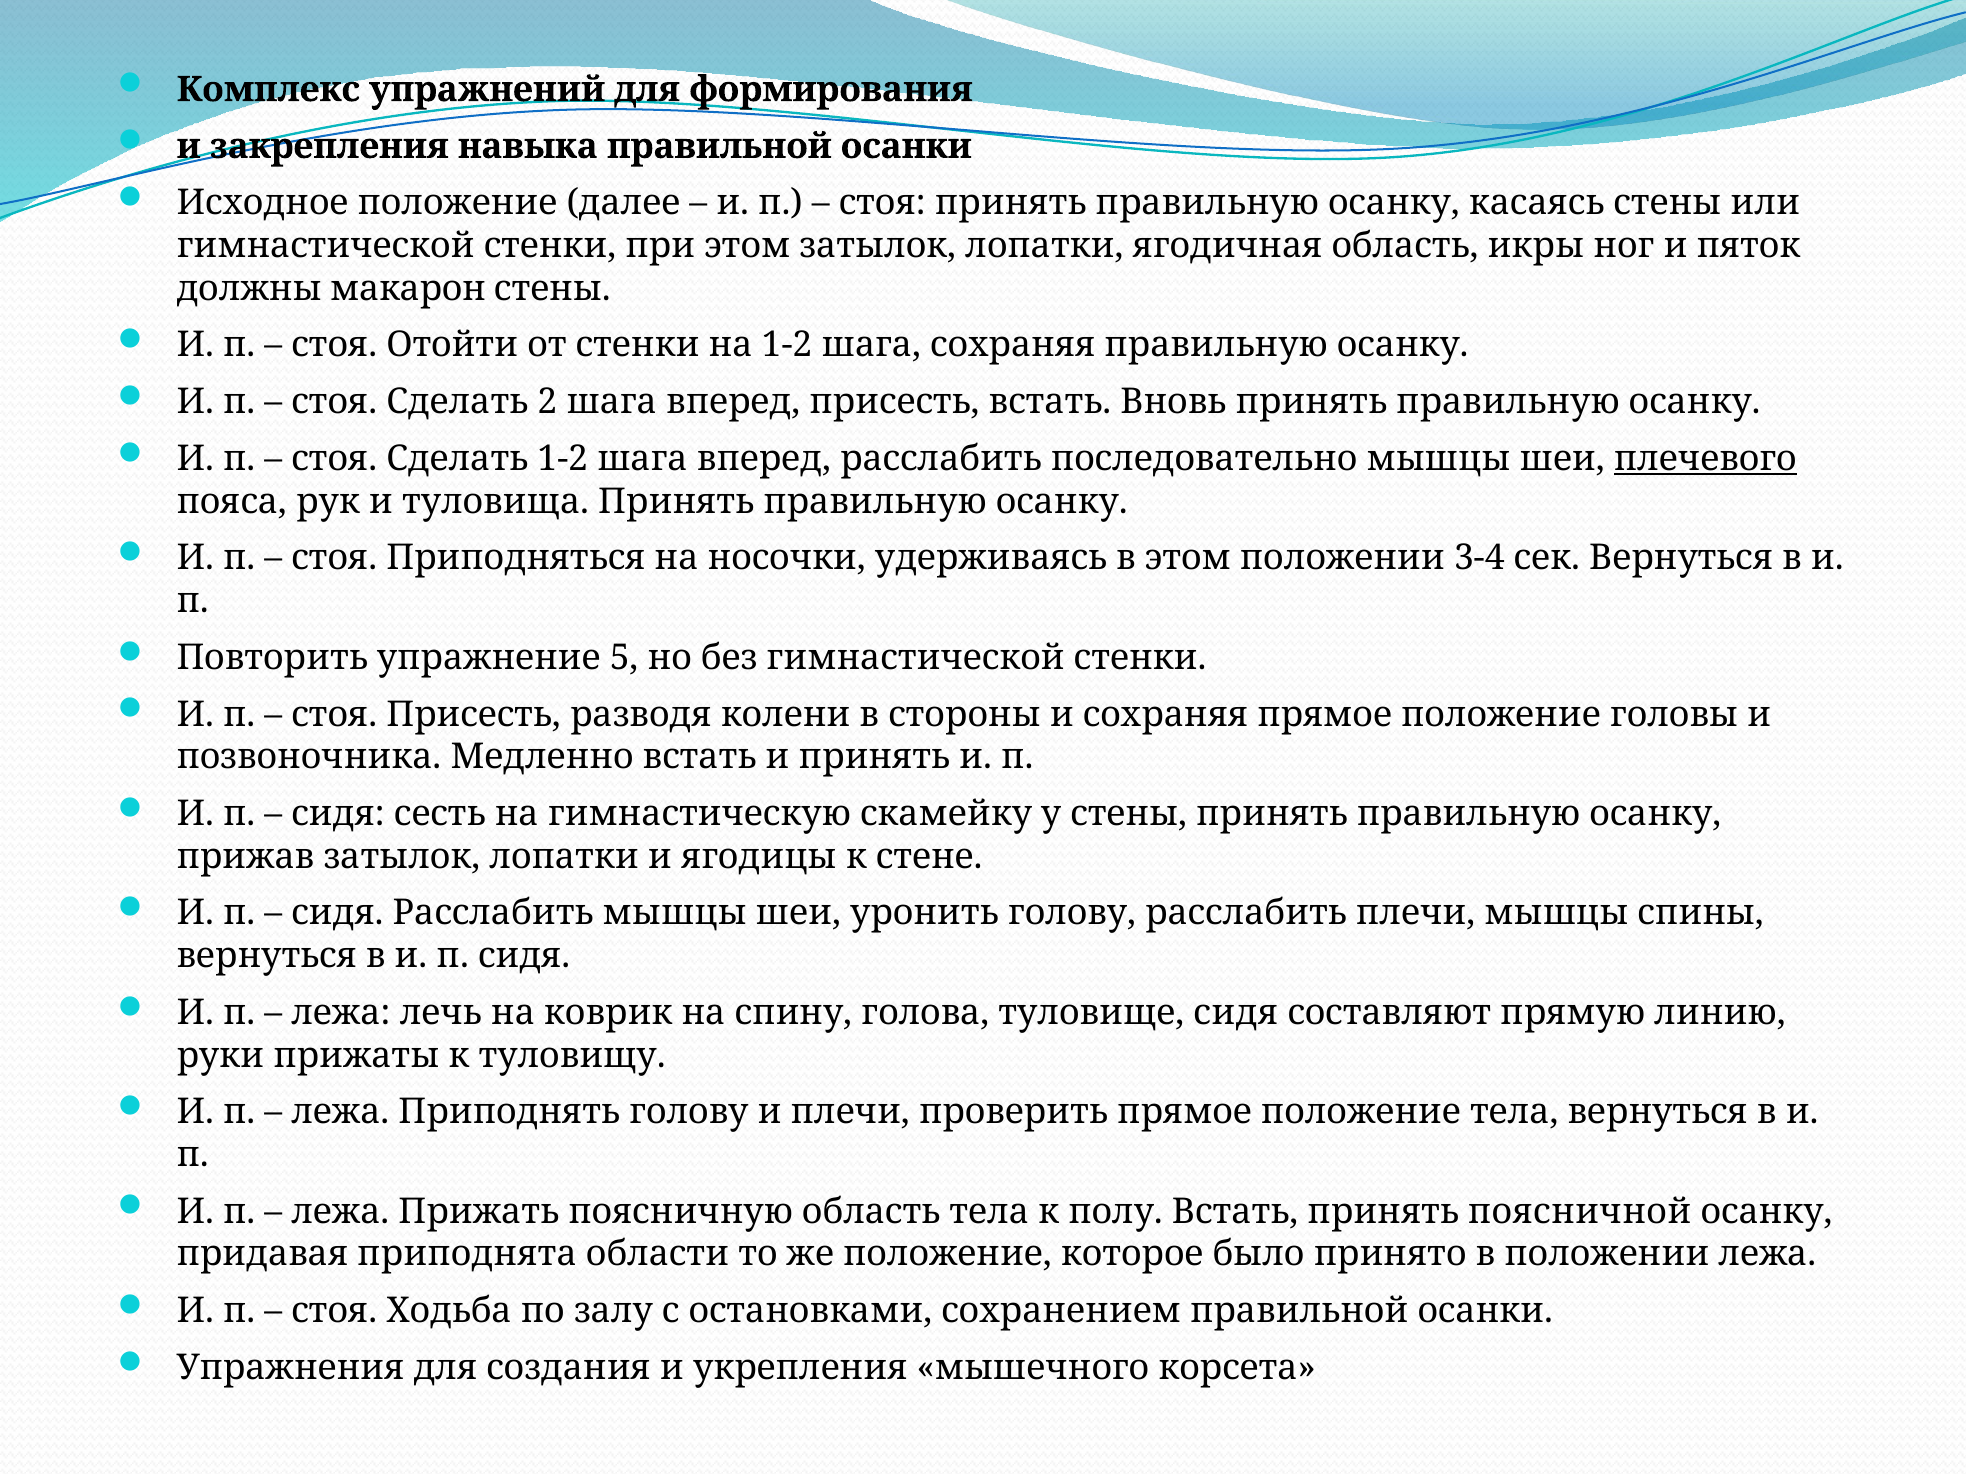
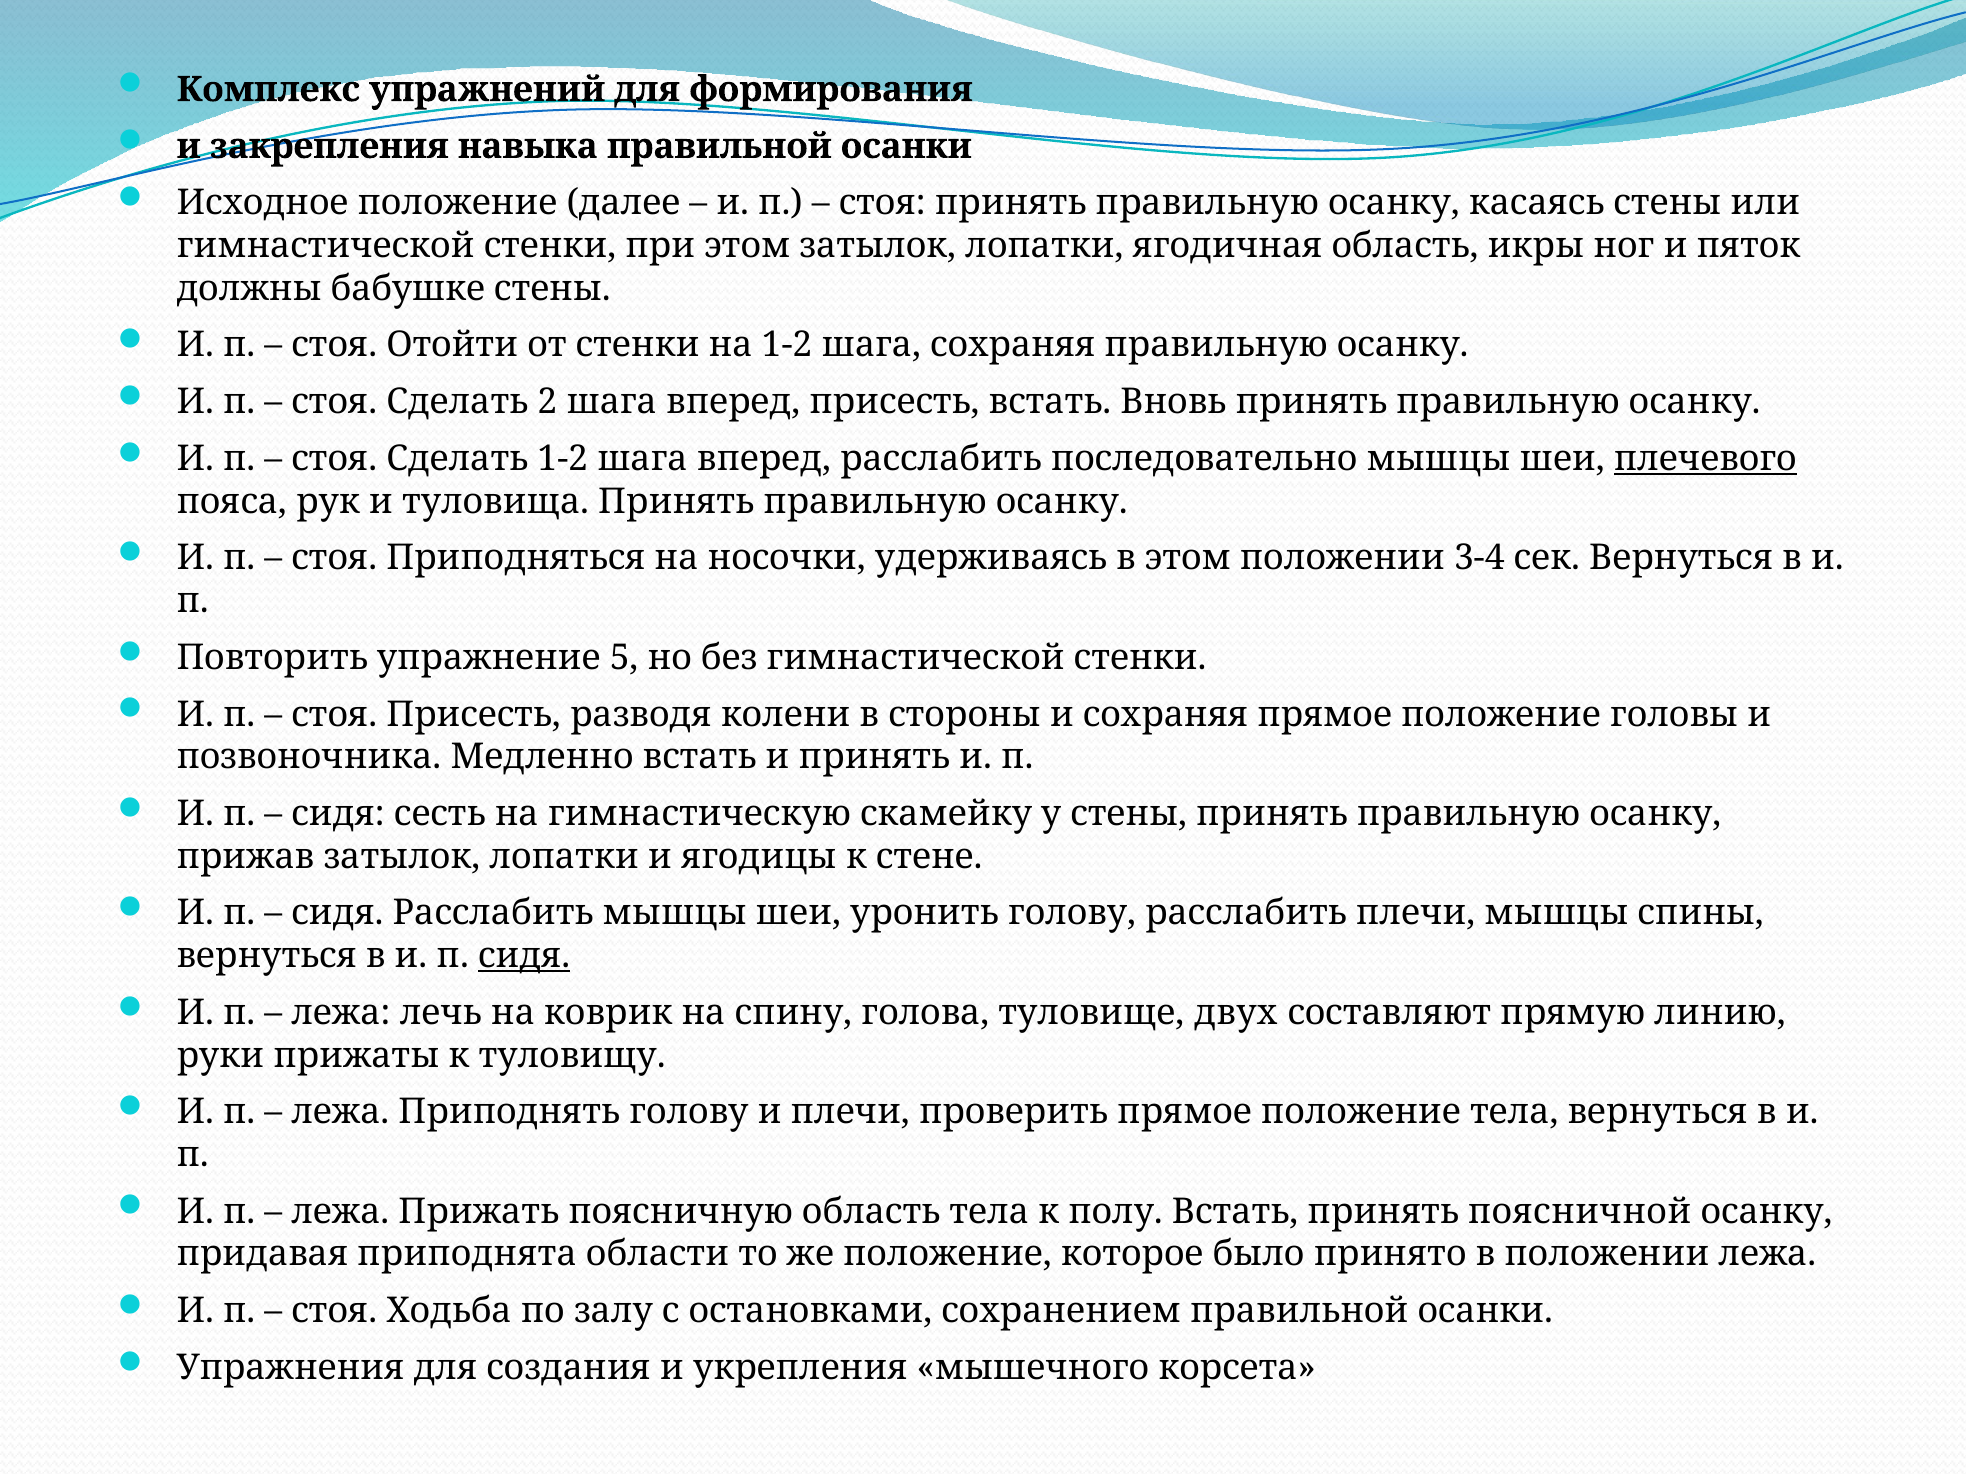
макарон: макарон -> бабушке
сидя at (524, 956) underline: none -> present
туловище сидя: сидя -> двух
